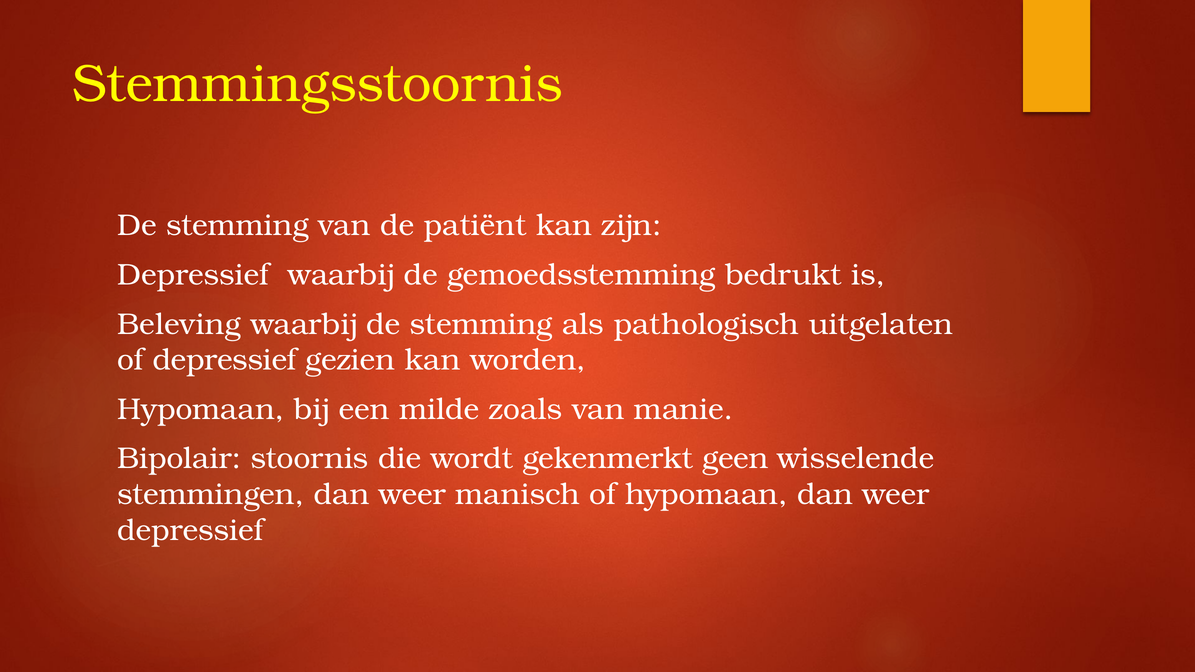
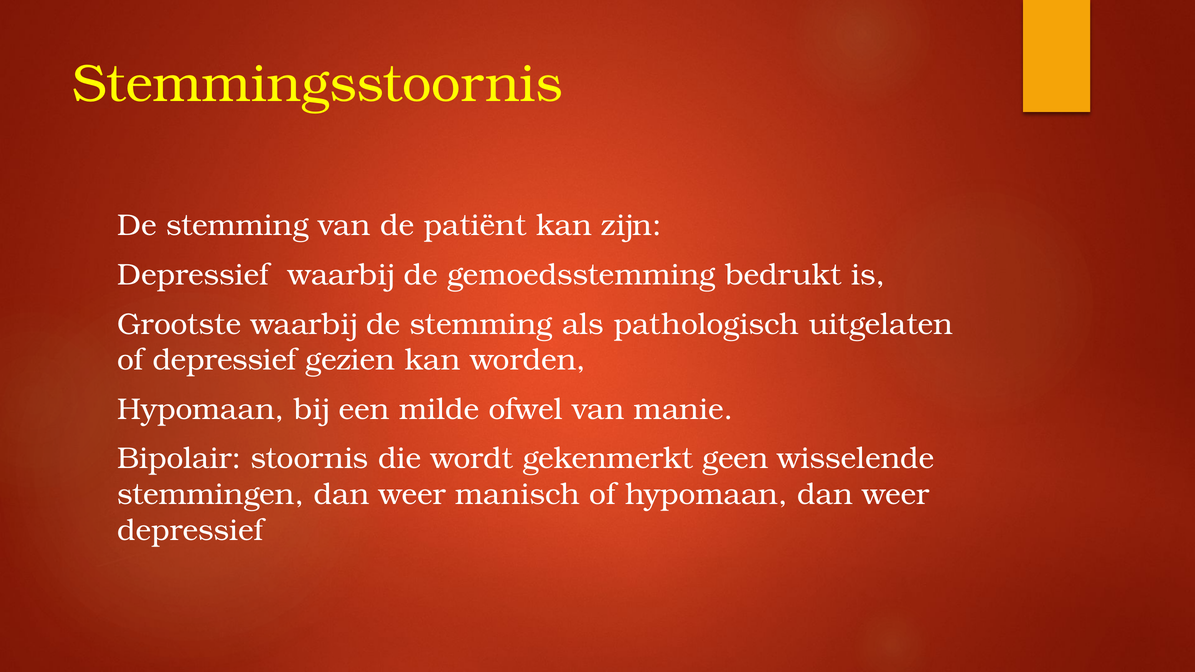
Beleving: Beleving -> Grootste
zoals: zoals -> ofwel
